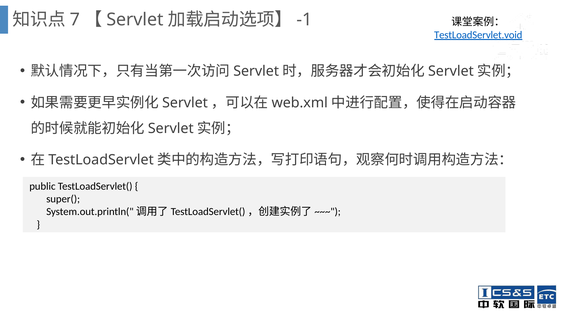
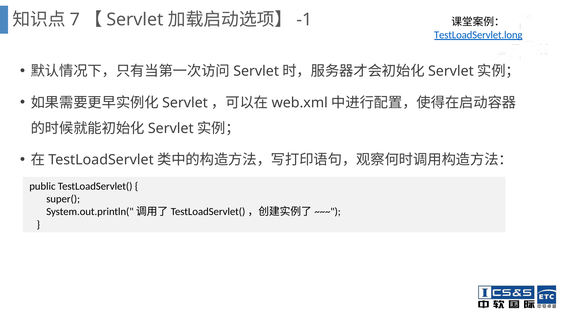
TestLoadServlet.void: TestLoadServlet.void -> TestLoadServlet.long
